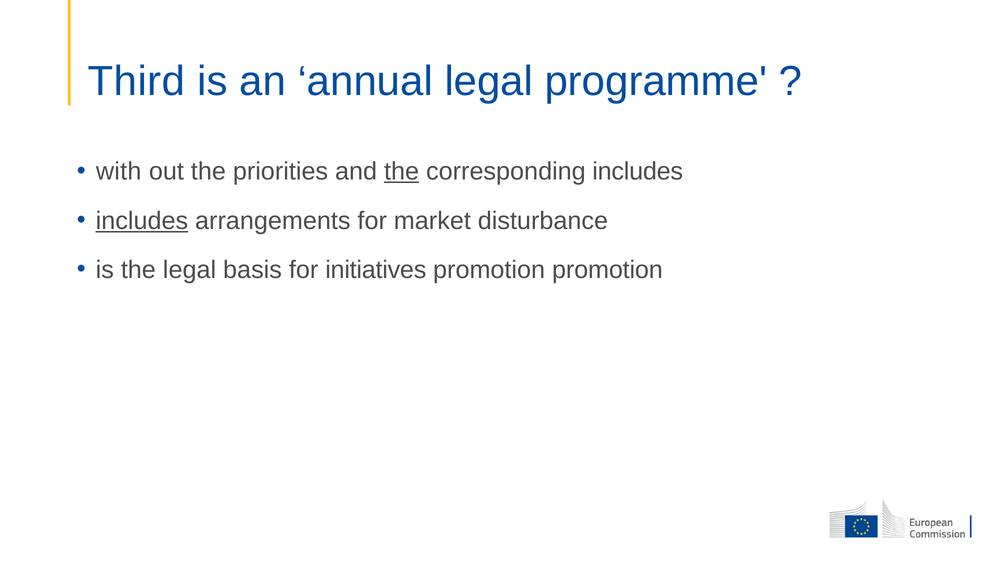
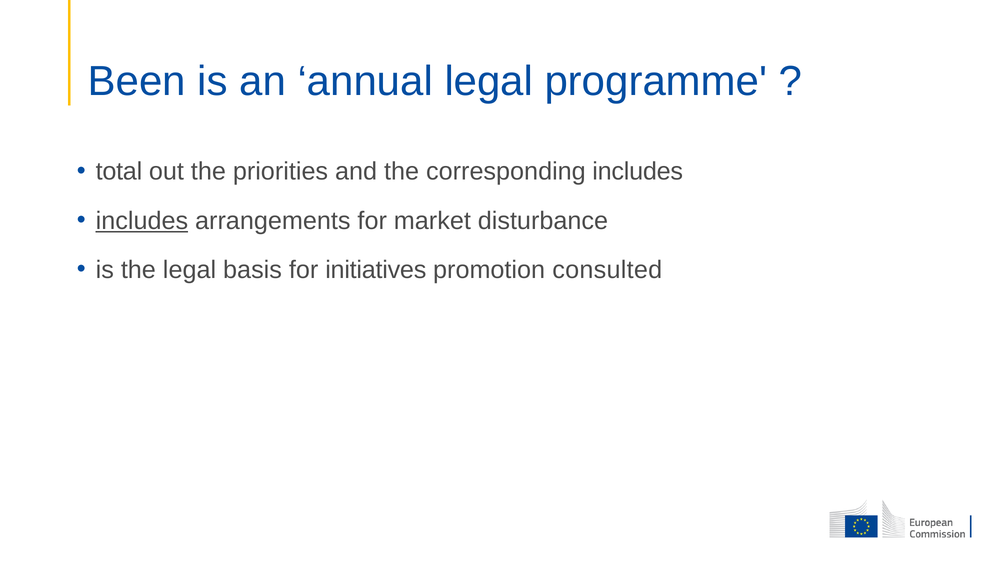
Third: Third -> Been
with: with -> total
the at (402, 172) underline: present -> none
promotion promotion: promotion -> consulted
